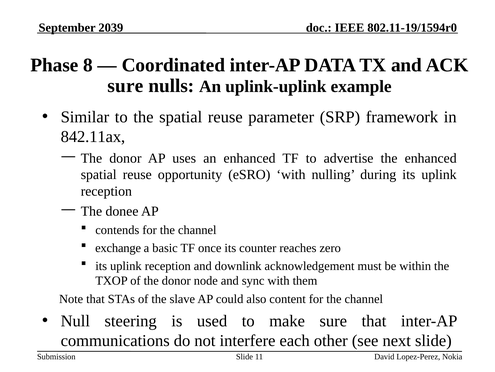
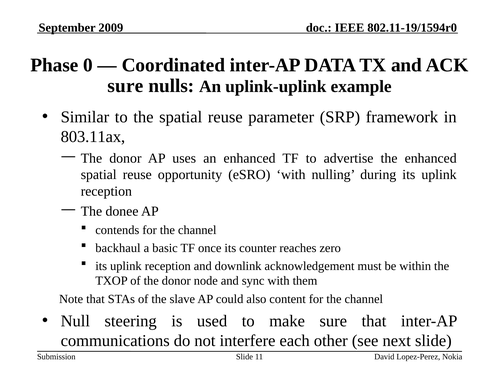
2039: 2039 -> 2009
8: 8 -> 0
842.11ax: 842.11ax -> 803.11ax
exchange: exchange -> backhaul
